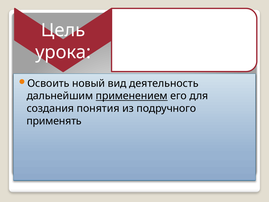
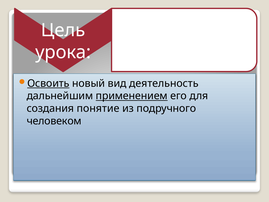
Освоить underline: none -> present
понятия: понятия -> понятие
применять: применять -> человеком
